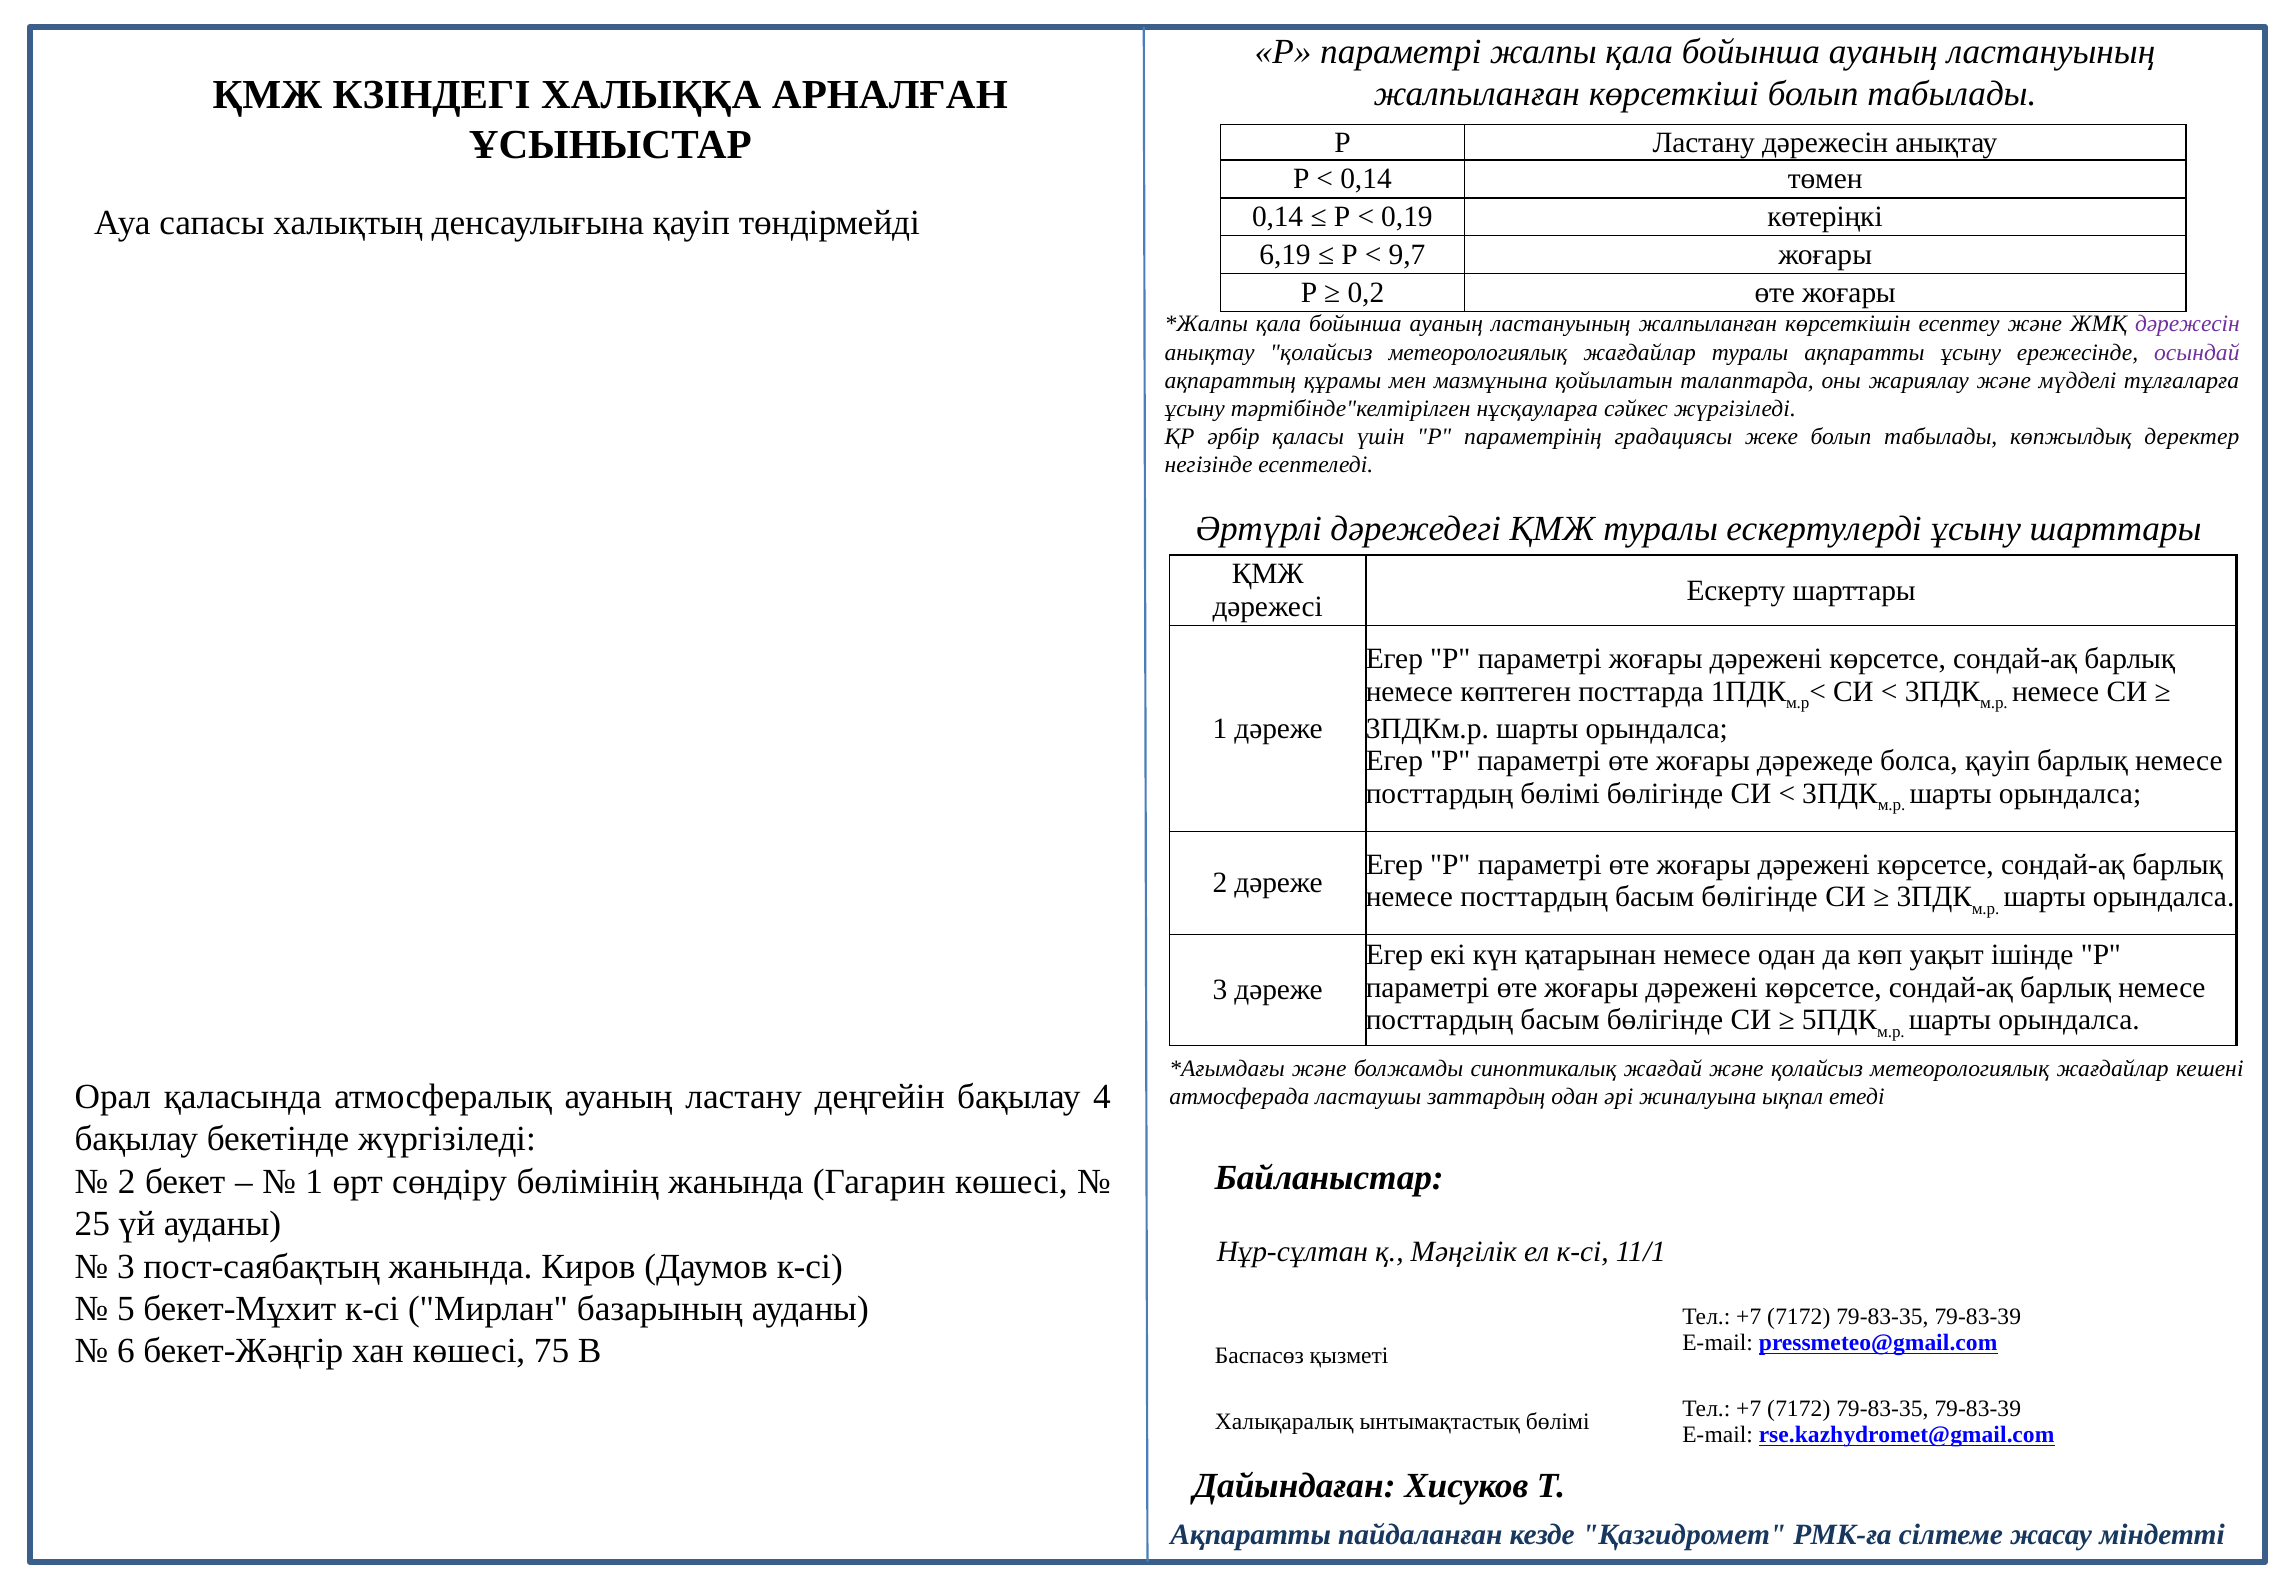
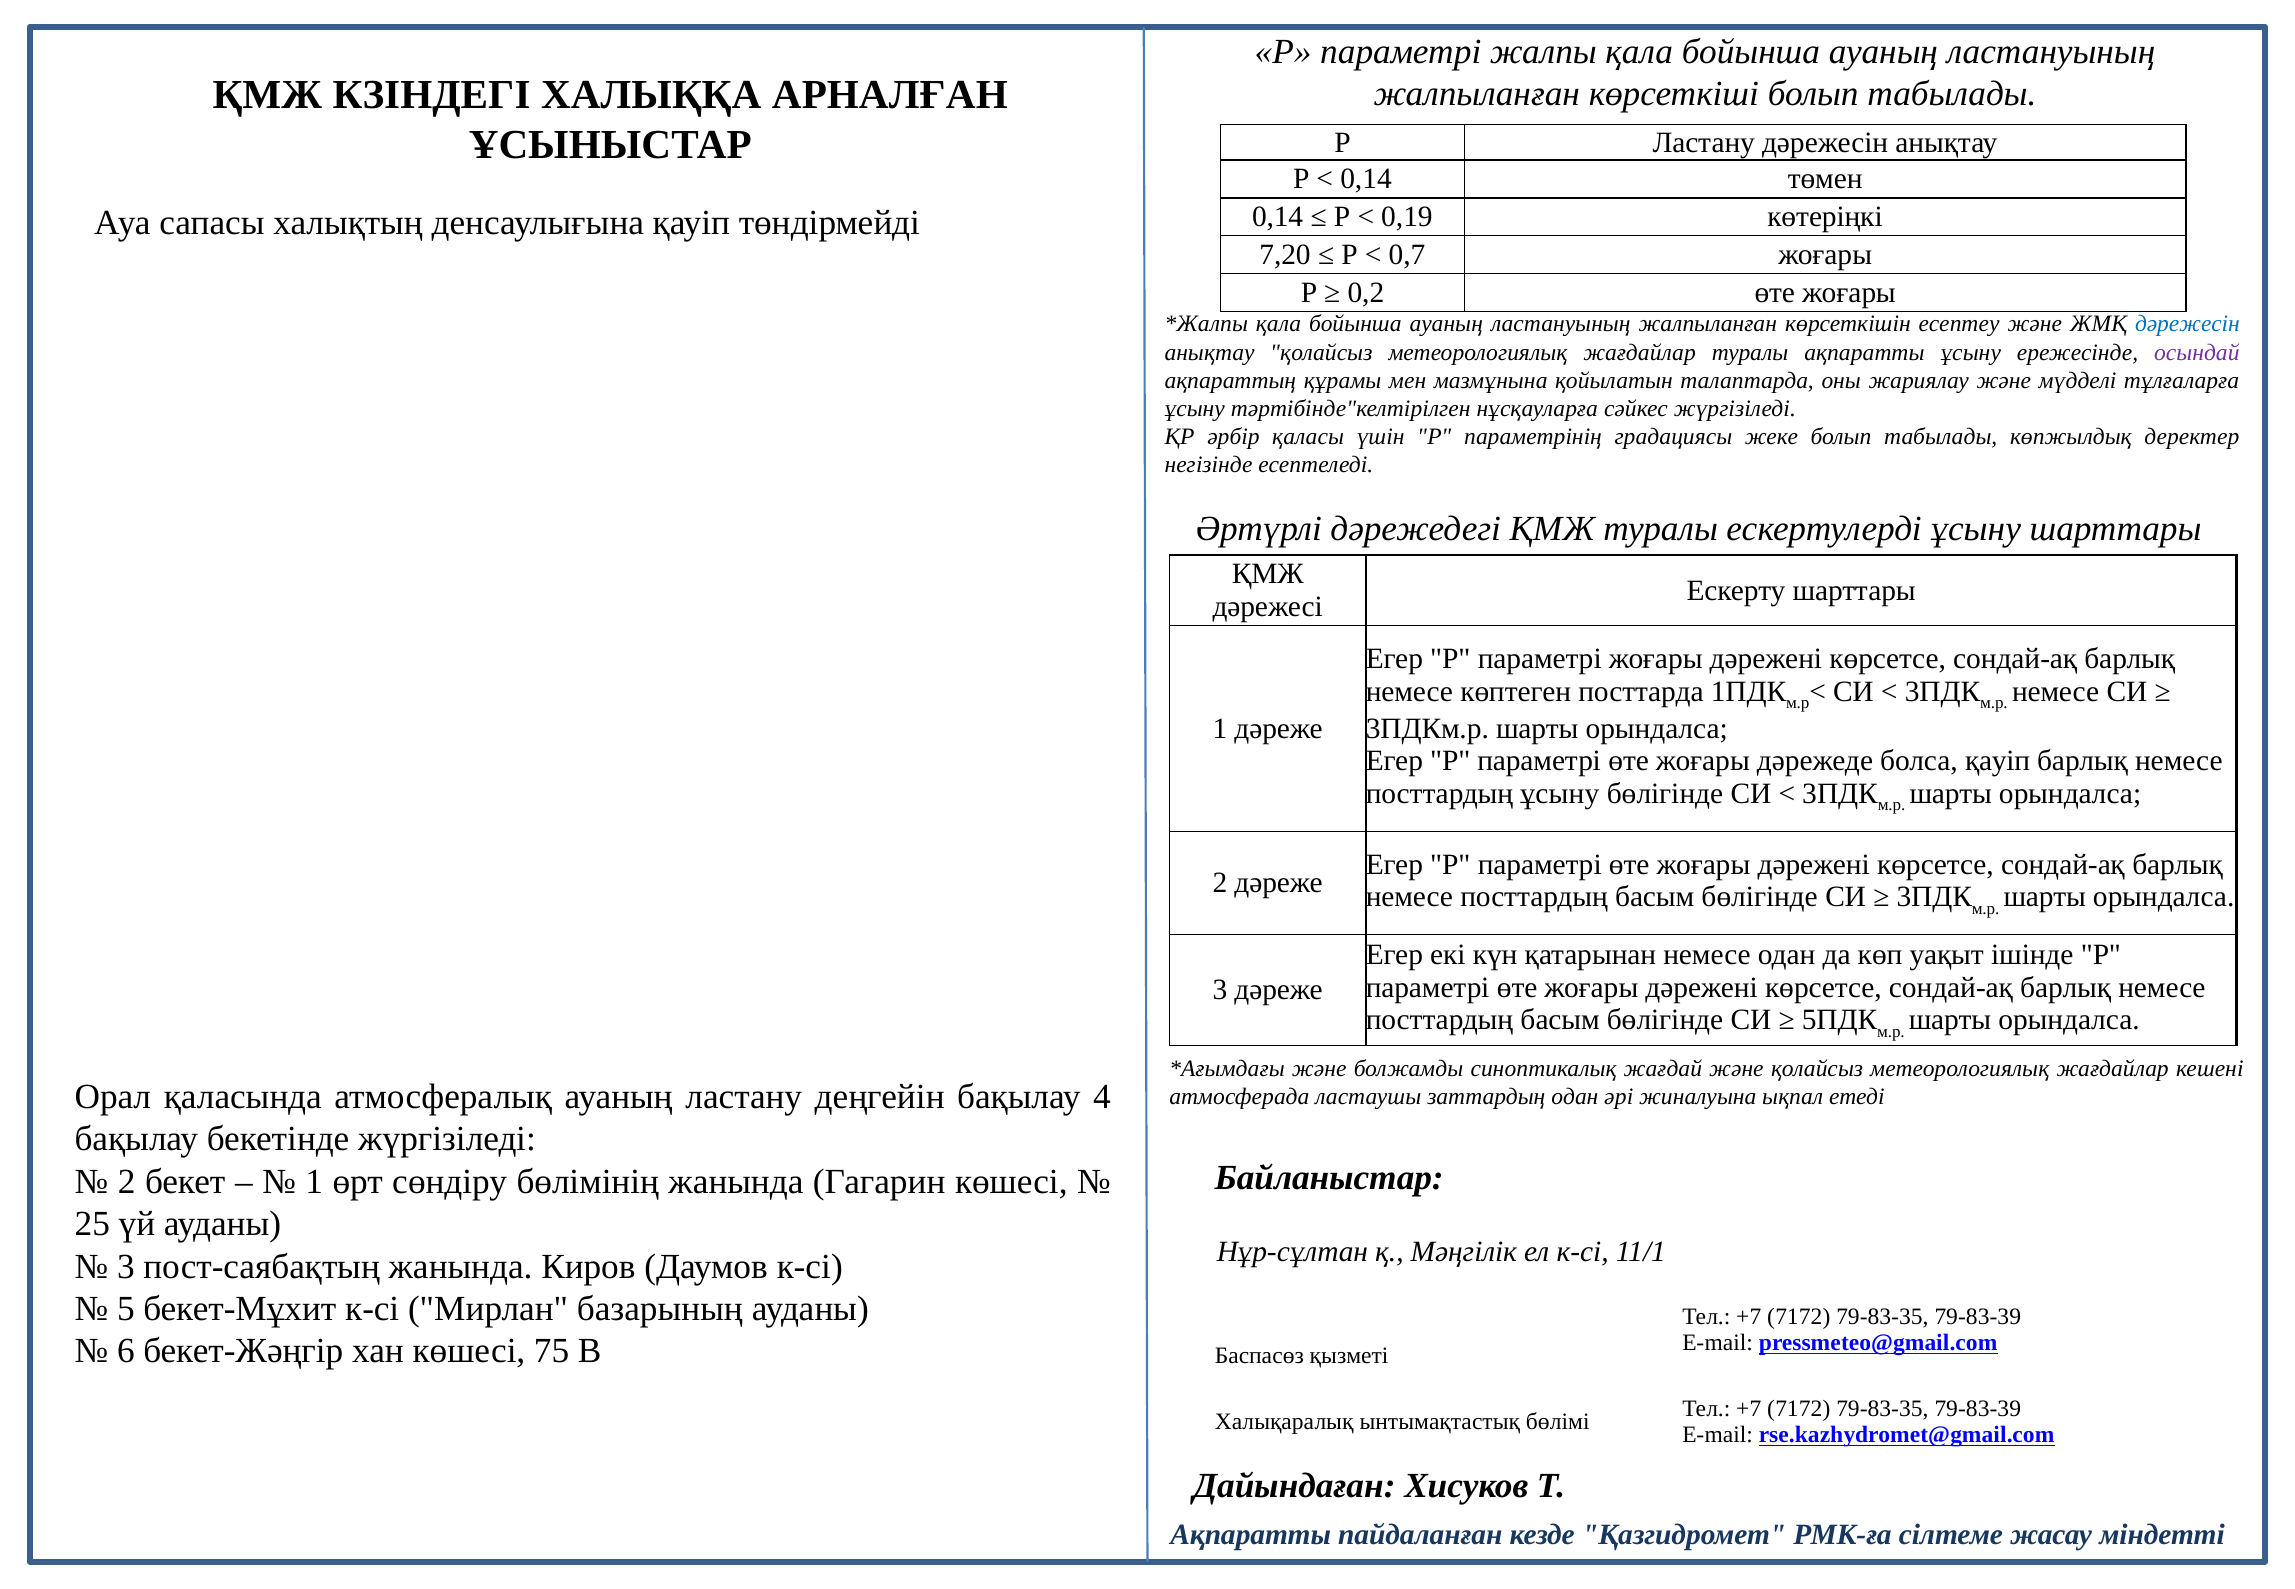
6,19: 6,19 -> 7,20
9,7: 9,7 -> 0,7
дәрежесін at (2187, 324) colour: purple -> blue
посттардың бөлімі: бөлімі -> ұсыну
